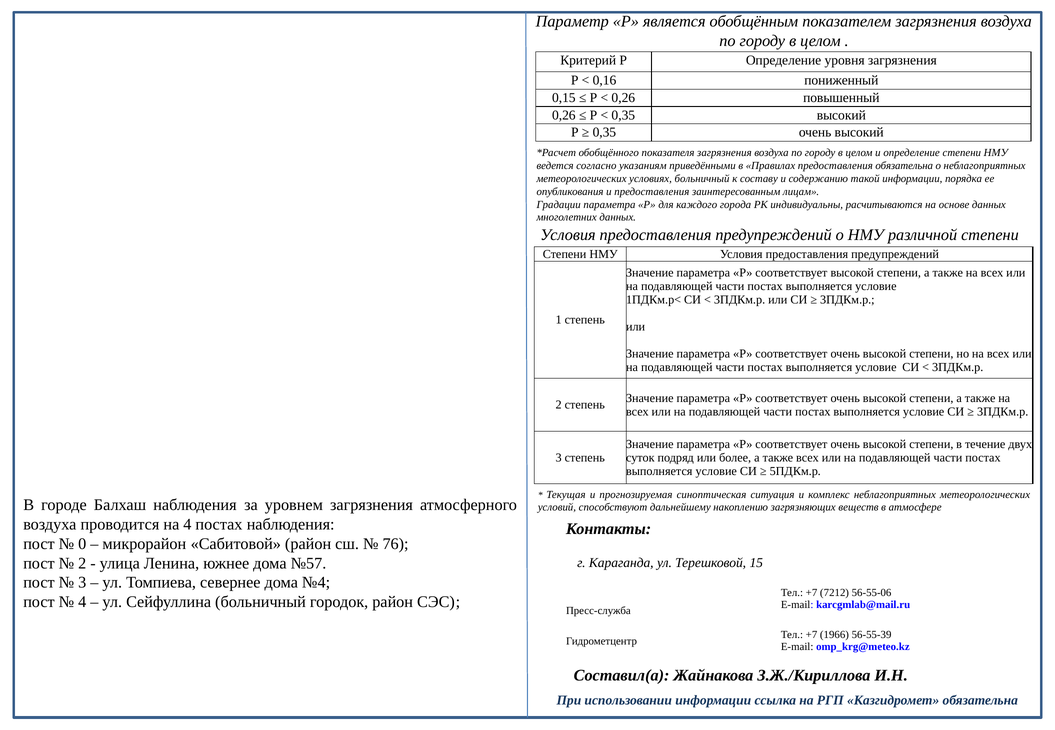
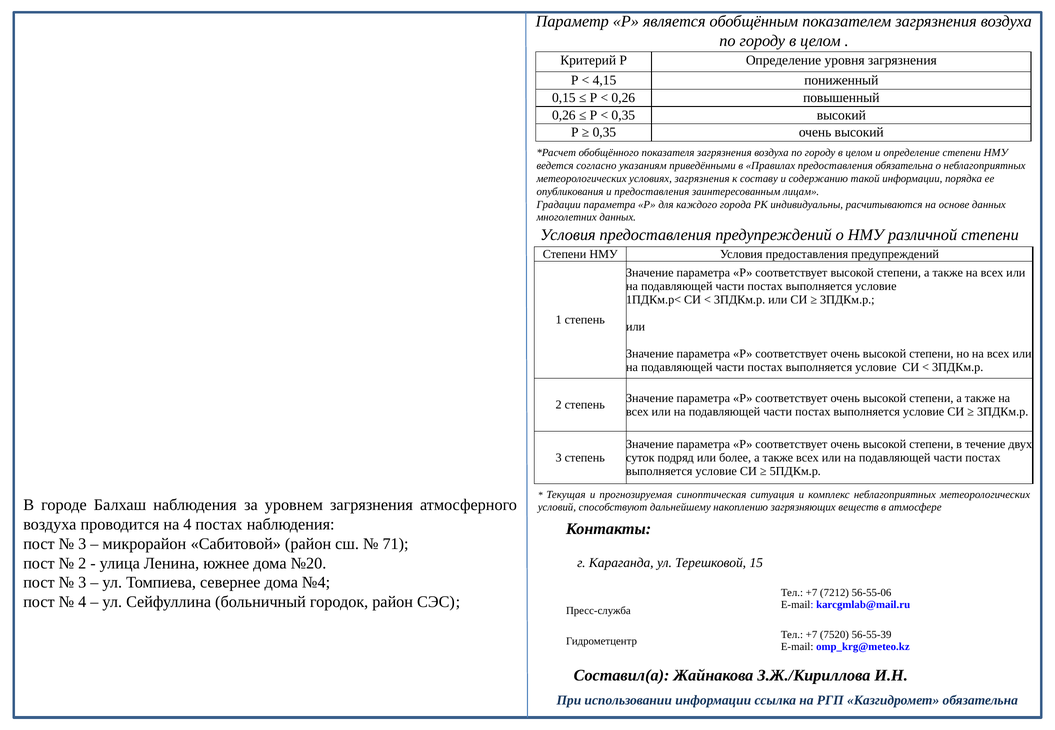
0,16: 0,16 -> 4,15
условиях больничный: больничный -> загрязнения
0 at (82, 544): 0 -> 3
76: 76 -> 71
№57: №57 -> №20
1966: 1966 -> 7520
